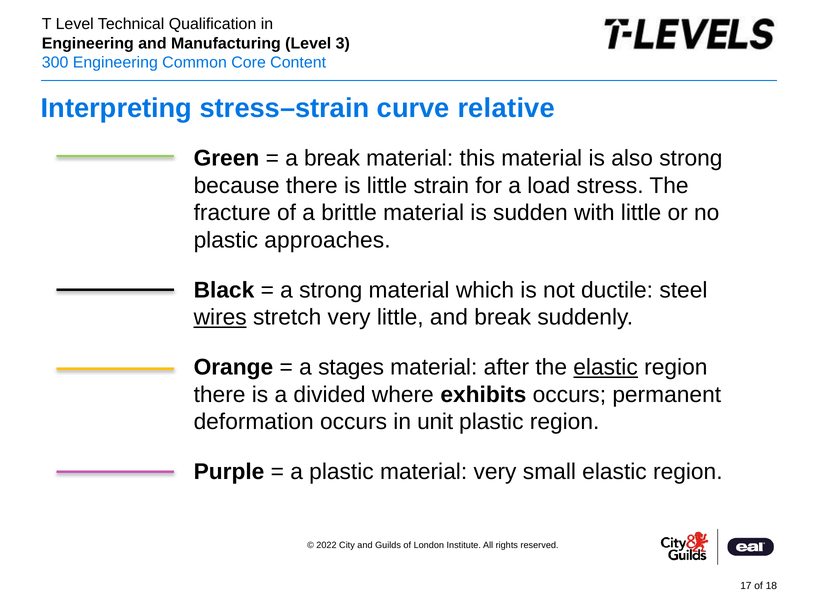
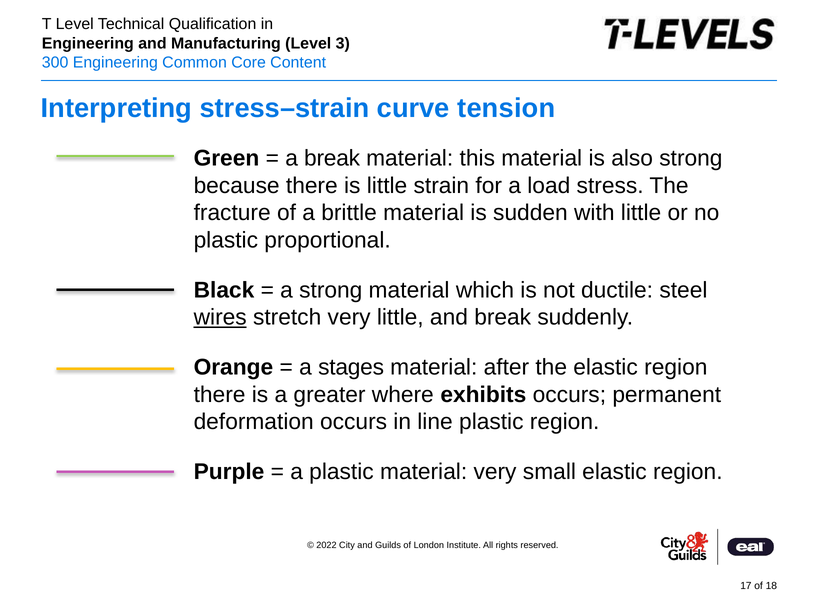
relative: relative -> tension
approaches: approaches -> proportional
elastic at (606, 368) underline: present -> none
divided: divided -> greater
unit: unit -> line
